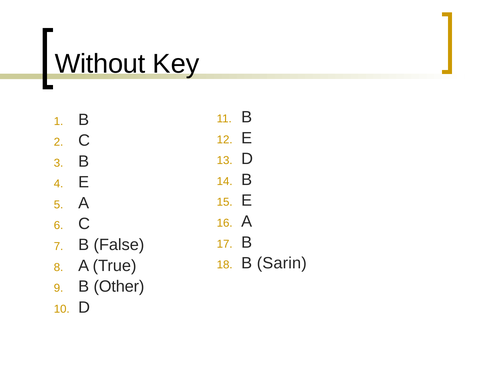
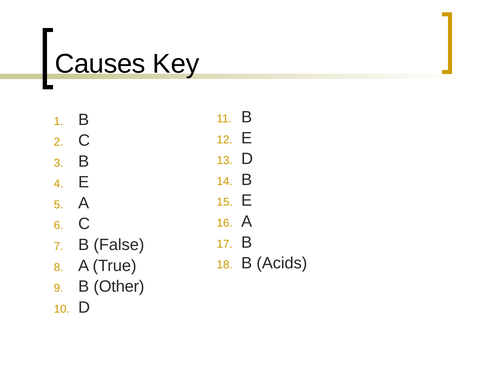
Without: Without -> Causes
Sarin: Sarin -> Acids
